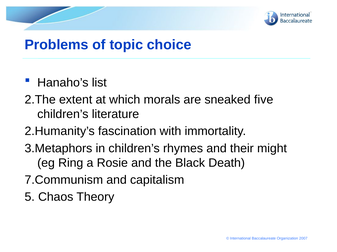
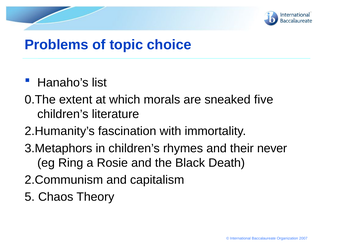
2.The: 2.The -> 0.The
might: might -> never
7.Communism: 7.Communism -> 2.Communism
